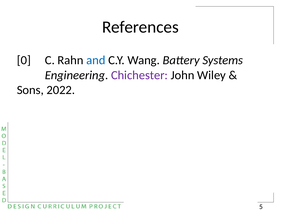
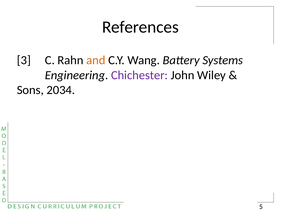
0: 0 -> 3
and colour: blue -> orange
2022: 2022 -> 2034
